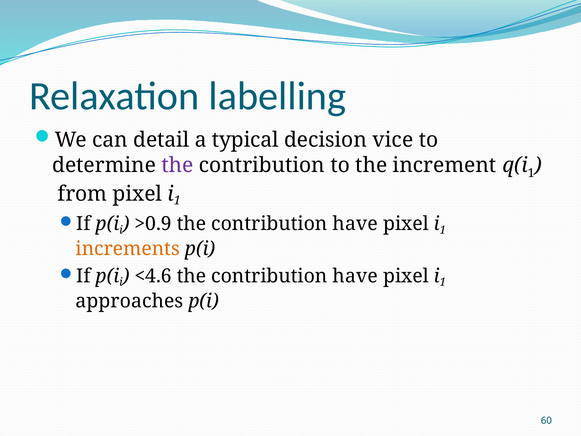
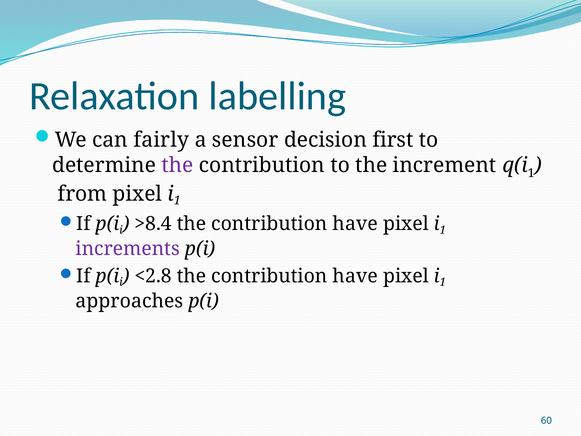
detail: detail -> fairly
typical: typical -> sensor
vice: vice -> first
>0.9: >0.9 -> >8.4
increments colour: orange -> purple
<4.6: <4.6 -> <2.8
